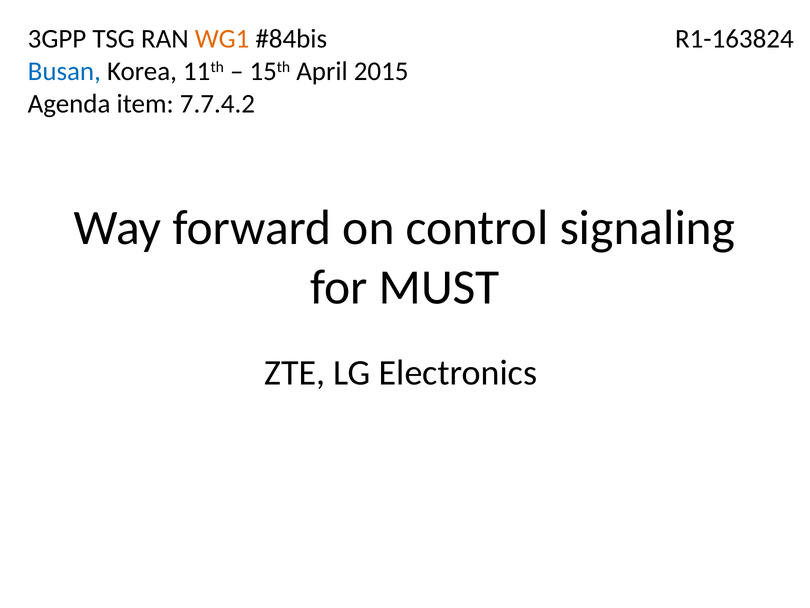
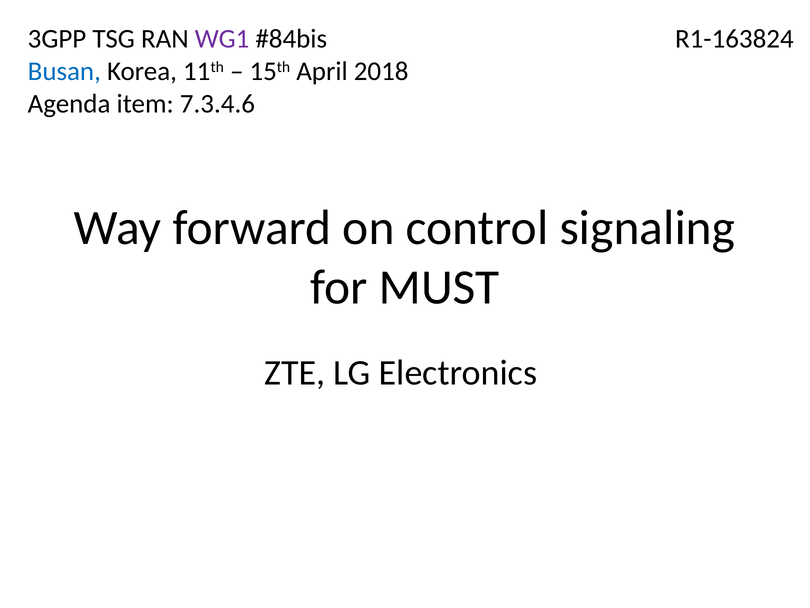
WG1 colour: orange -> purple
2015: 2015 -> 2018
7.7.4.2: 7.7.4.2 -> 7.3.4.6
